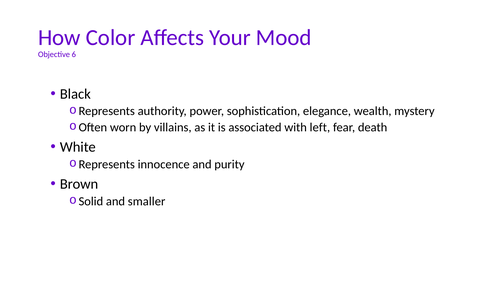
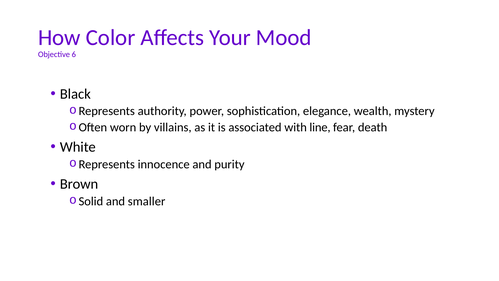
left: left -> line
